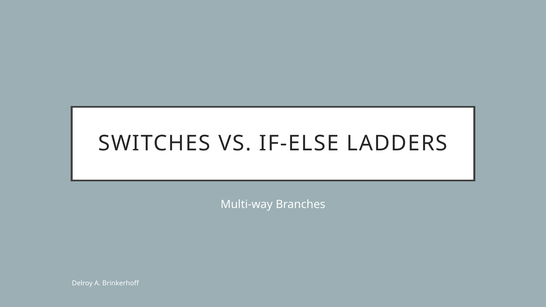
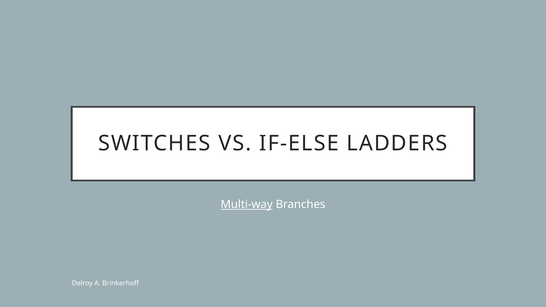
Multi-way underline: none -> present
